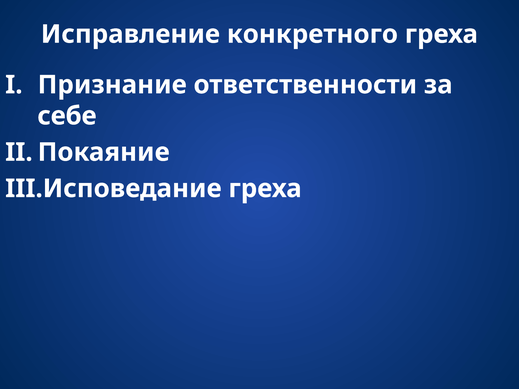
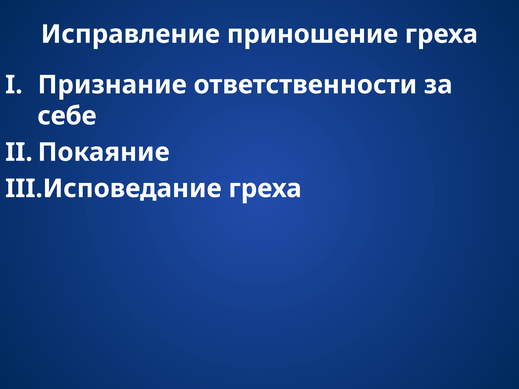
конкретного: конкретного -> приношение
